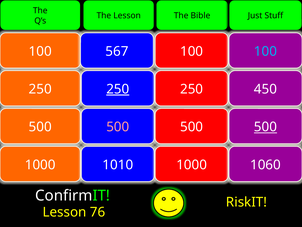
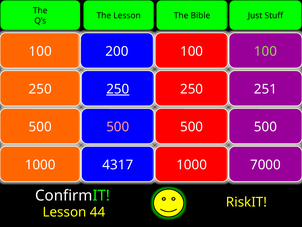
567: 567 -> 200
100 at (265, 51) colour: light blue -> light green
450: 450 -> 251
500 at (265, 127) underline: present -> none
1010: 1010 -> 4317
1060: 1060 -> 7000
76: 76 -> 44
